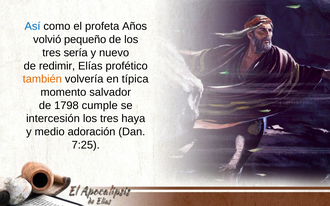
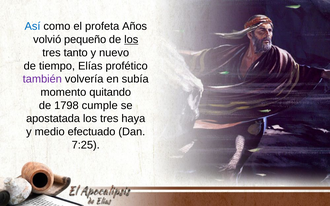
los at (131, 40) underline: none -> present
sería: sería -> tanto
redimir: redimir -> tiempo
también colour: orange -> purple
típica: típica -> subía
salvador: salvador -> quitando
intercesión: intercesión -> apostatada
adoración: adoración -> efectuado
